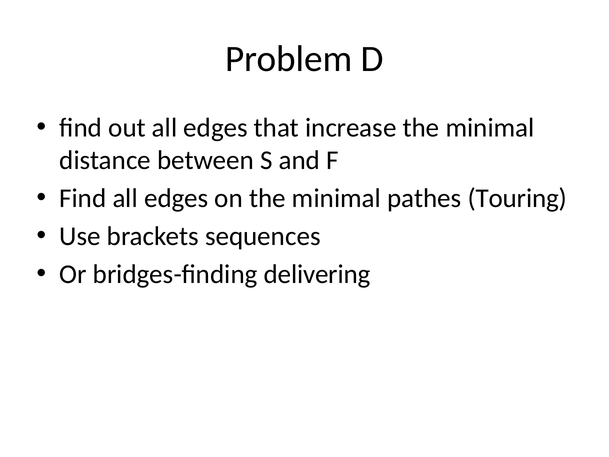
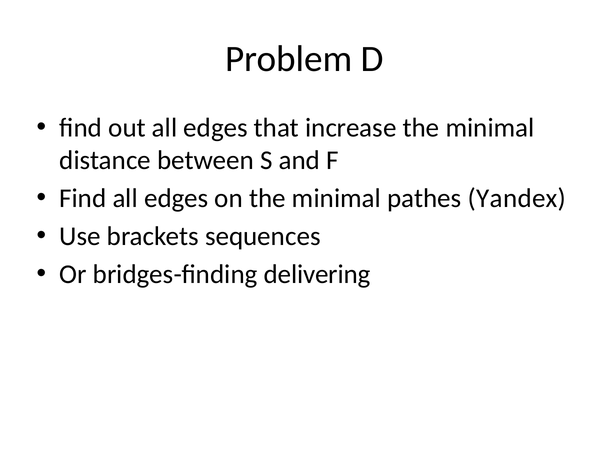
Touring: Touring -> Yandex
